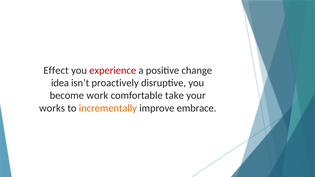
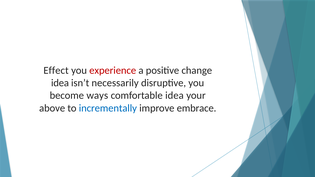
proactively: proactively -> necessarily
work: work -> ways
comfortable take: take -> idea
works: works -> above
incrementally colour: orange -> blue
